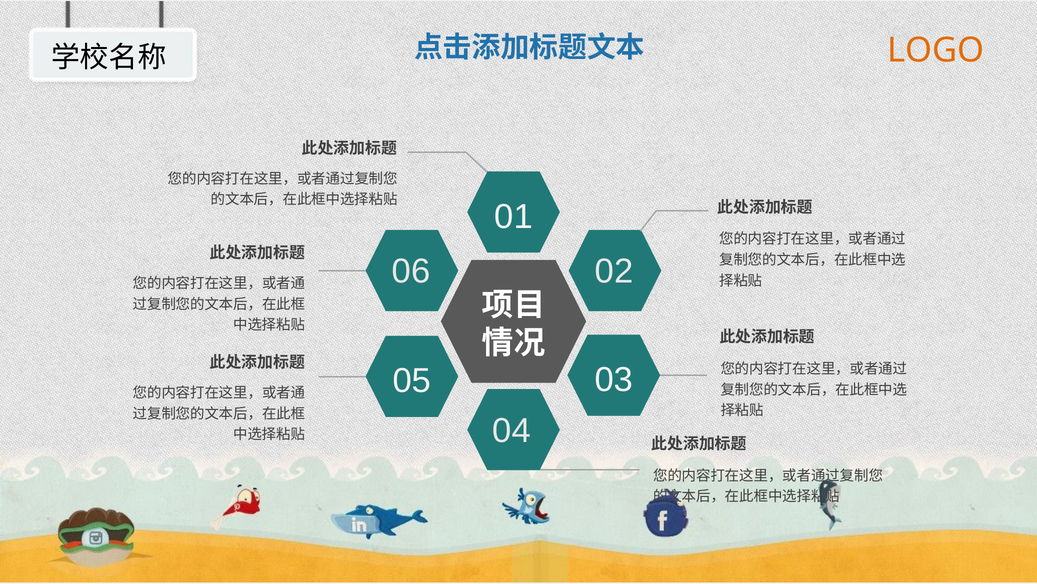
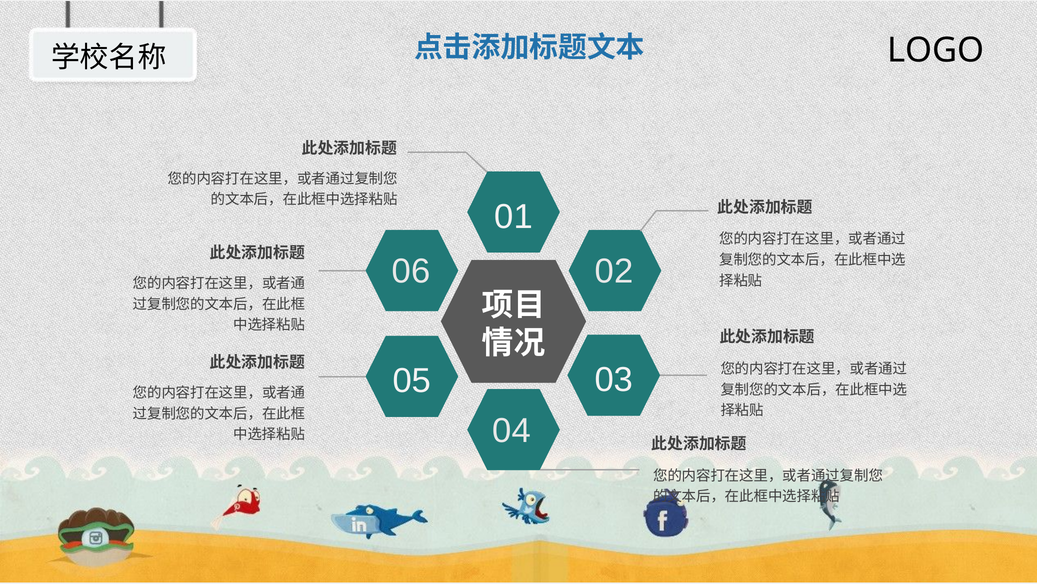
LOGO colour: orange -> black
